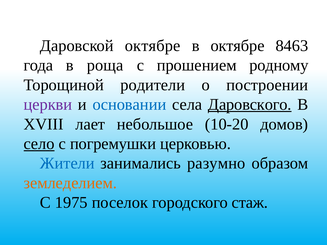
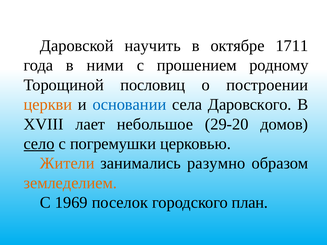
Даровской октябре: октябре -> научить
8463: 8463 -> 1711
роща: роща -> ними
родители: родители -> пословиц
церкви colour: purple -> orange
Даровского underline: present -> none
10-20: 10-20 -> 29-20
Жители colour: blue -> orange
1975: 1975 -> 1969
стаж: стаж -> план
